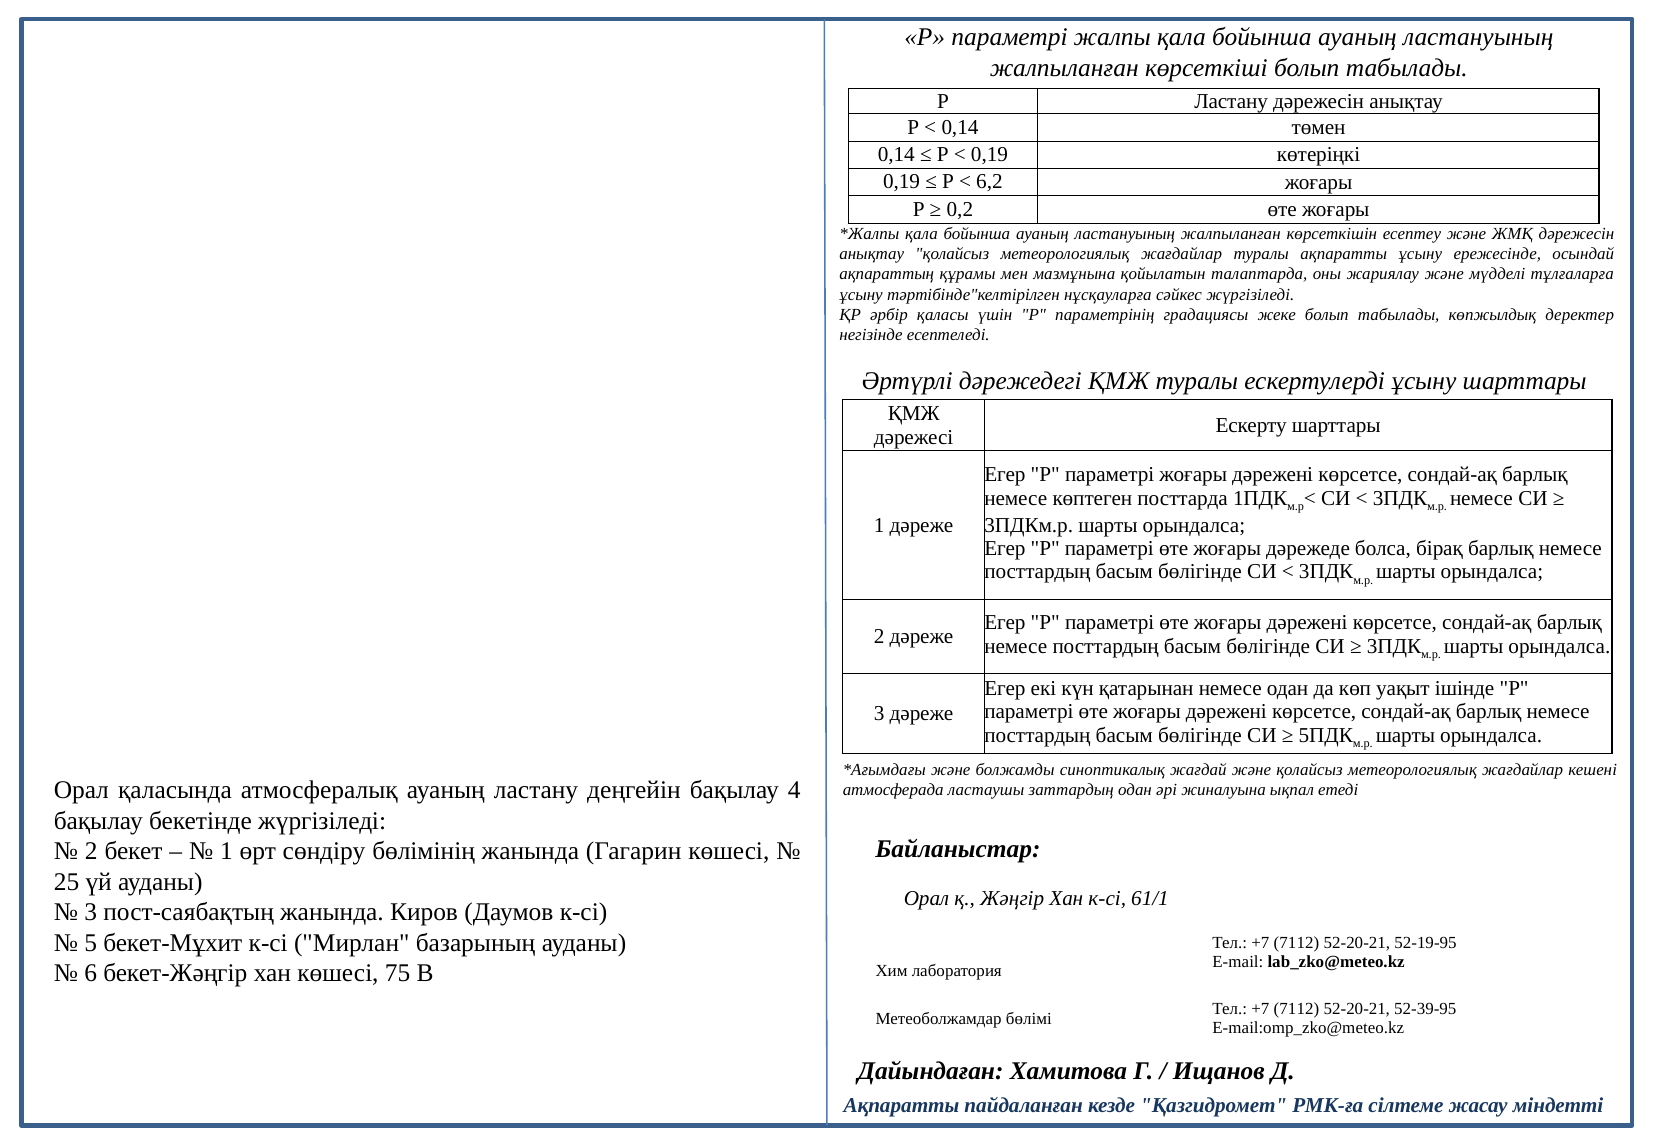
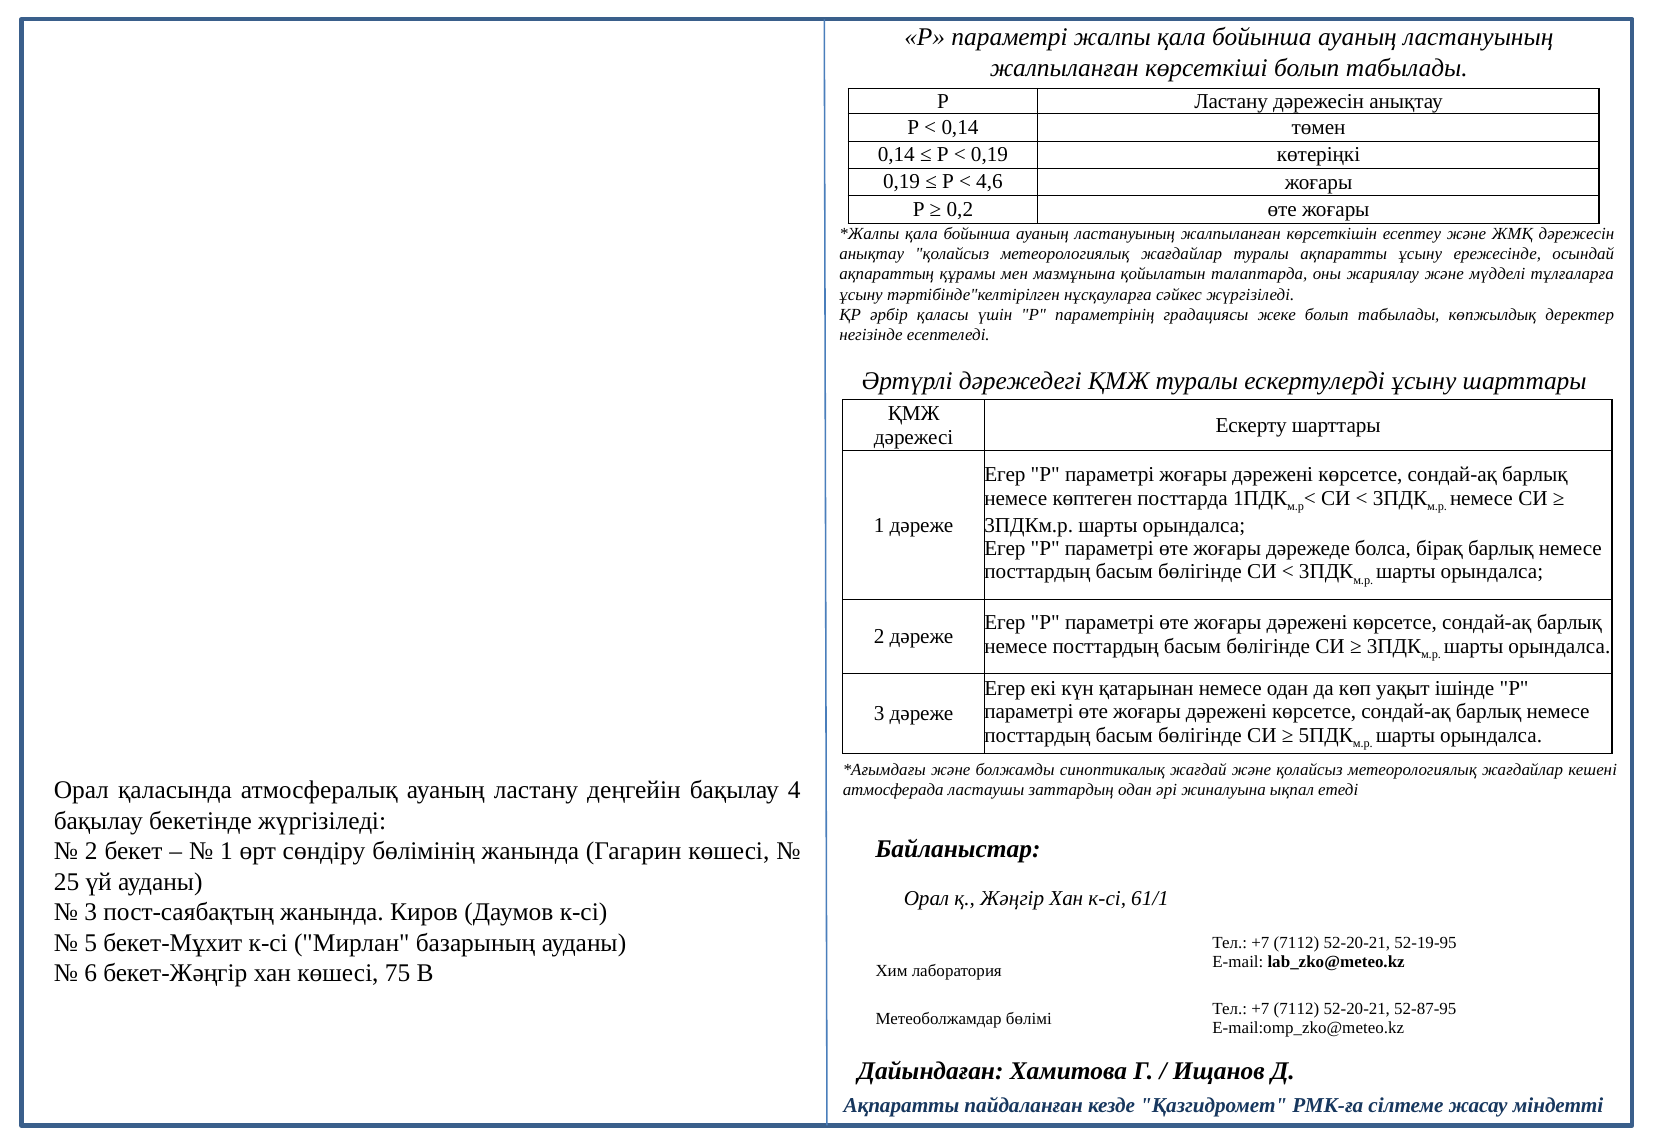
6,2: 6,2 -> 4,6
52-39-95: 52-39-95 -> 52-87-95
